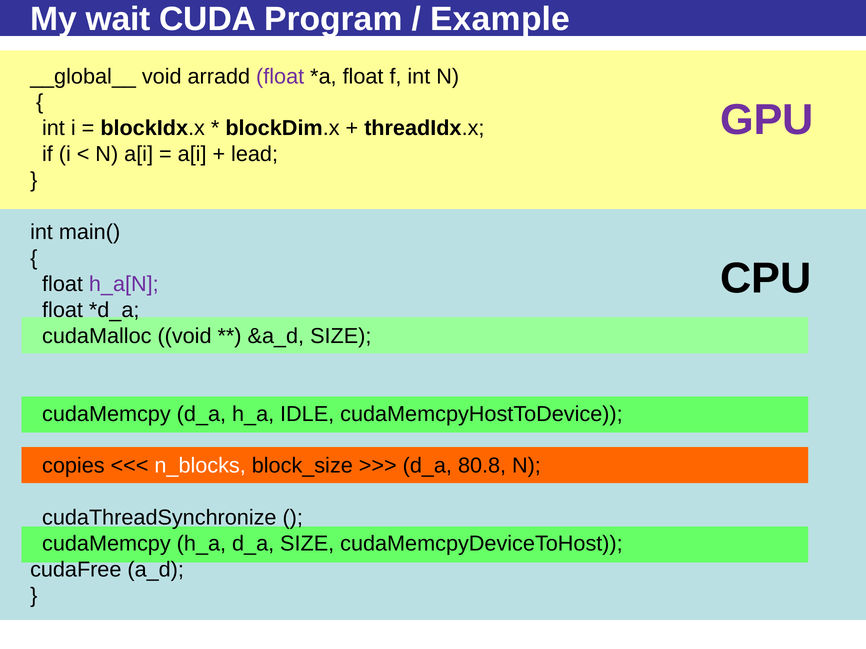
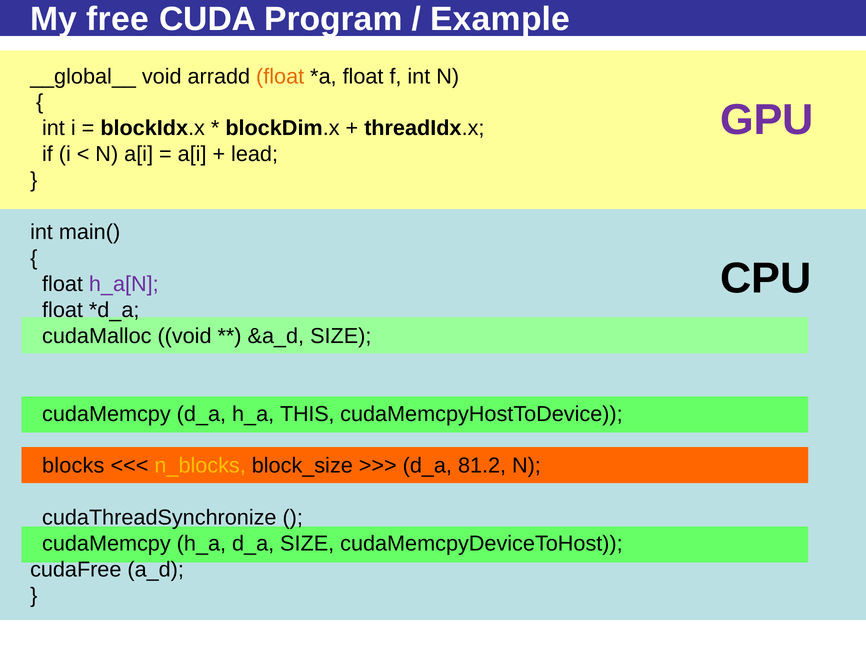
wait: wait -> free
float at (280, 76) colour: purple -> orange
IDLE: IDLE -> THIS
copies: copies -> blocks
n_blocks colour: white -> yellow
80.8: 80.8 -> 81.2
